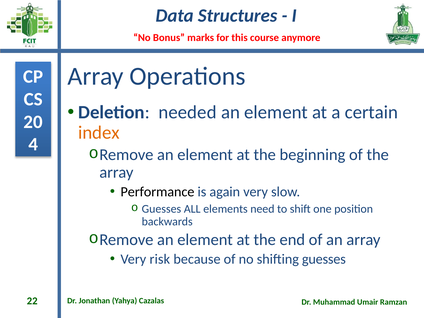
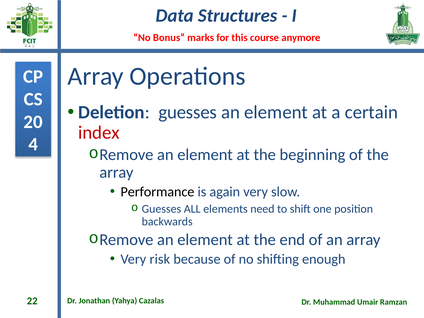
Deletion needed: needed -> guesses
index colour: orange -> red
shifting guesses: guesses -> enough
